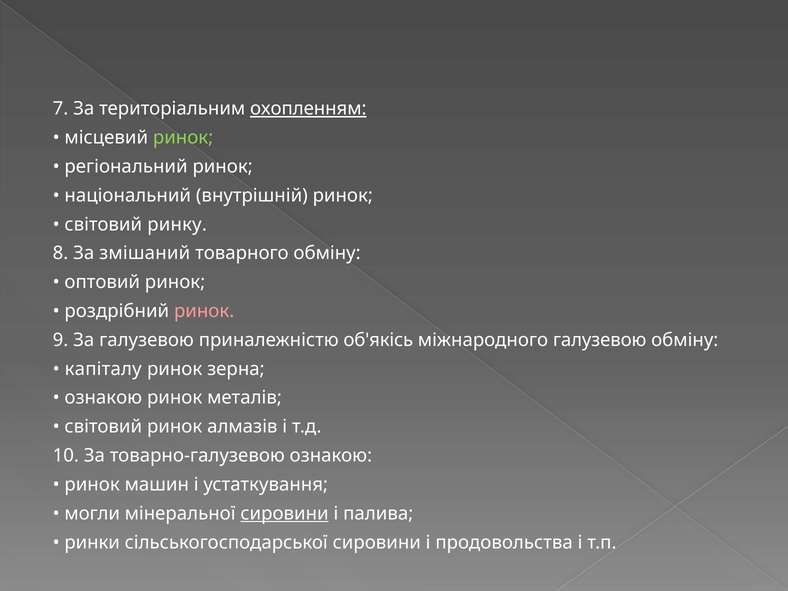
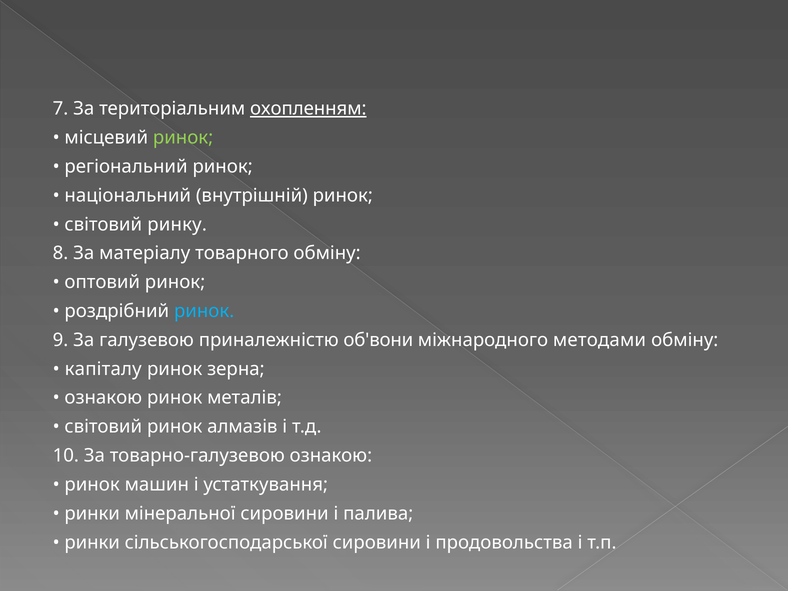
змішаний: змішаний -> матеріалу
ринок at (204, 311) colour: pink -> light blue
об'якісь: об'якісь -> об'вони
міжнародного галузевою: галузевою -> методами
могли at (92, 514): могли -> ринки
сировини at (285, 514) underline: present -> none
